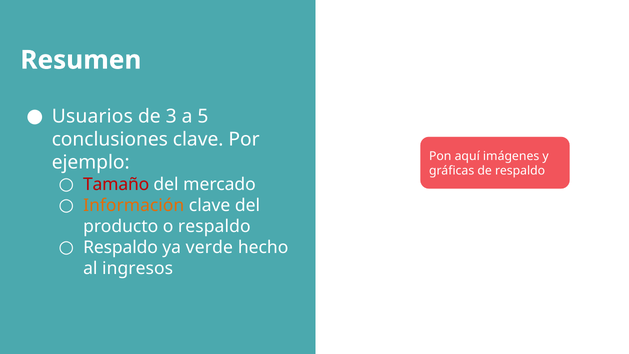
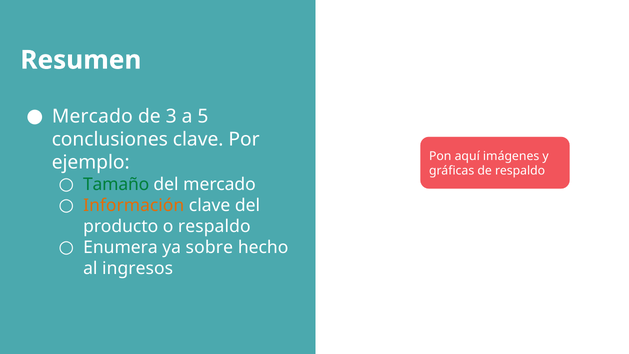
Usuarios at (92, 116): Usuarios -> Mercado
Tamaño colour: red -> green
Respaldo at (121, 247): Respaldo -> Enumera
verde: verde -> sobre
